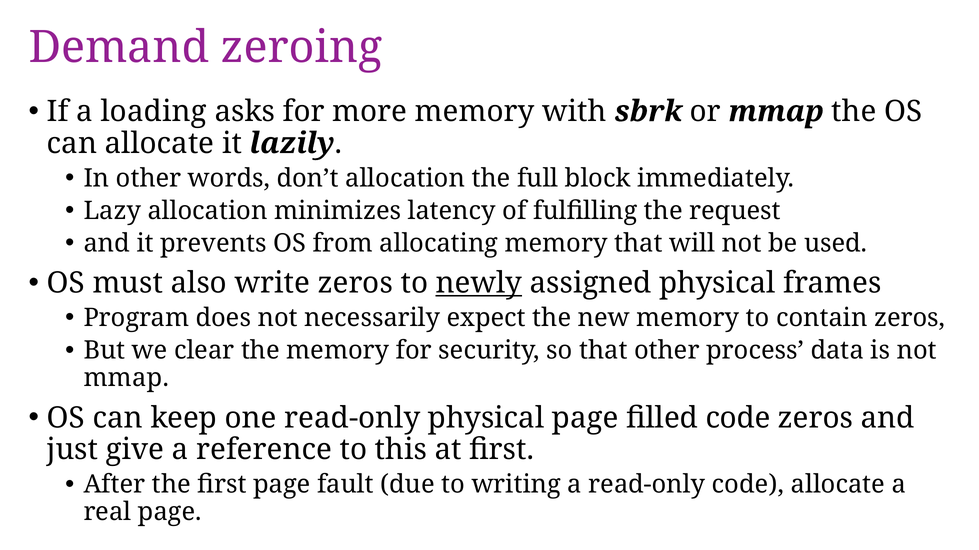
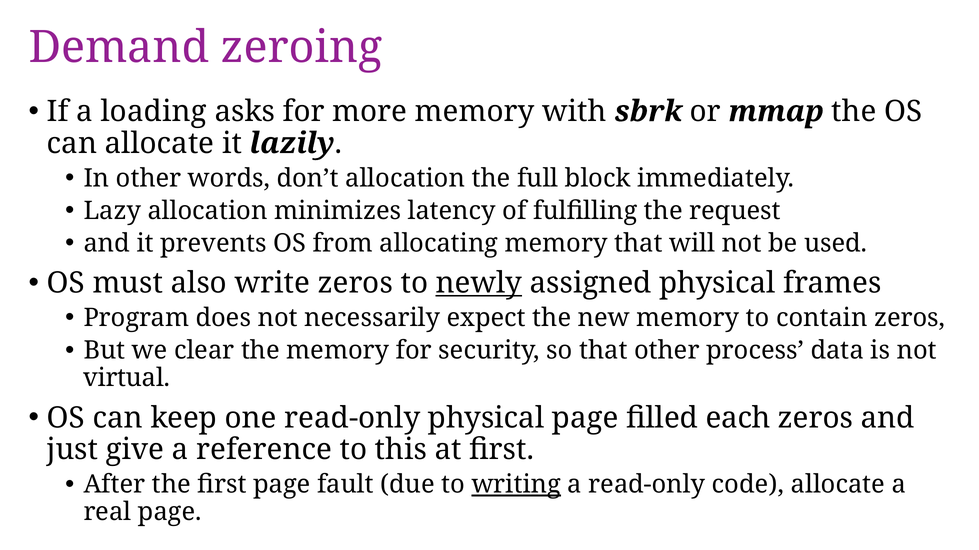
mmap at (126, 378): mmap -> virtual
filled code: code -> each
writing underline: none -> present
